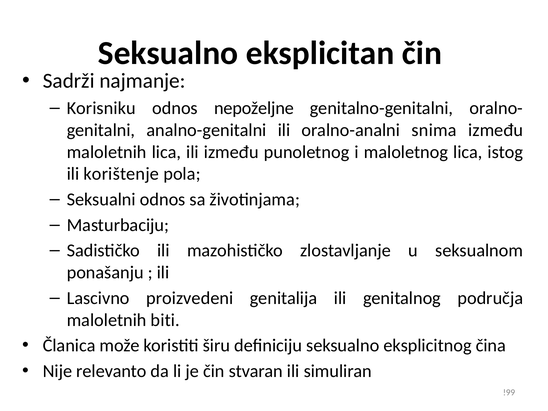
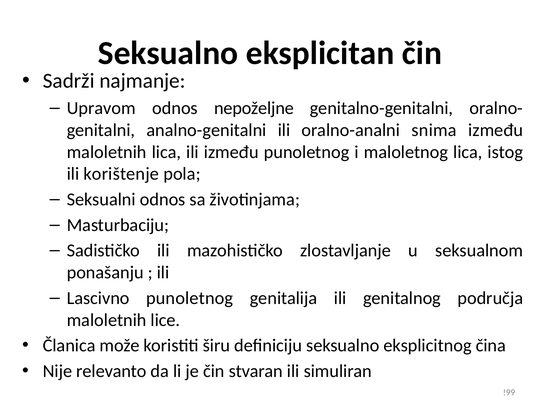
Korisniku: Korisniku -> Upravom
Lascivno proizvedeni: proizvedeni -> punoletnog
biti: biti -> lice
